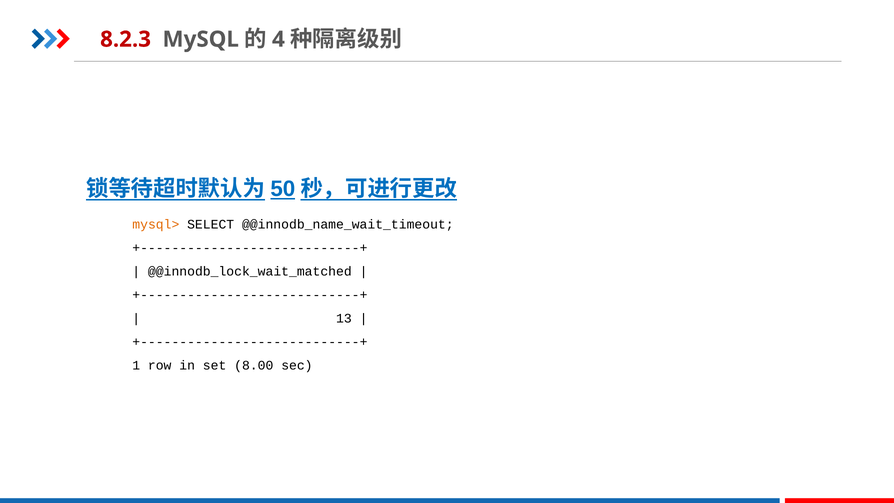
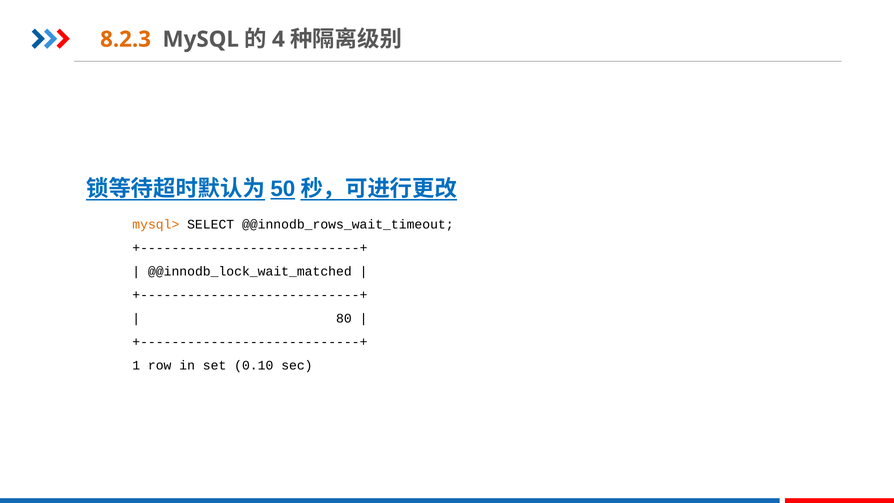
8.2.3 colour: red -> orange
@@innodb_name_wait_timeout: @@innodb_name_wait_timeout -> @@innodb_rows_wait_timeout
13: 13 -> 80
8.00: 8.00 -> 0.10
